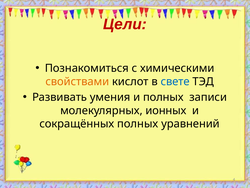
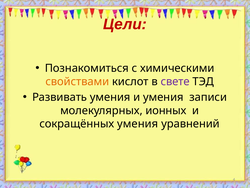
свете colour: blue -> purple
и полных: полных -> умения
сокращённых полных: полных -> умения
